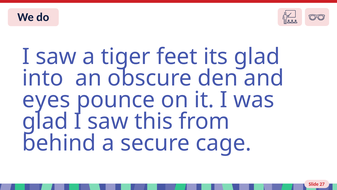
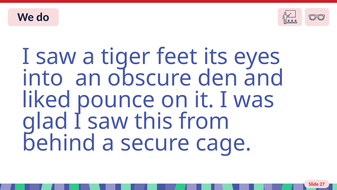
its glad: glad -> eyes
eyes: eyes -> liked
